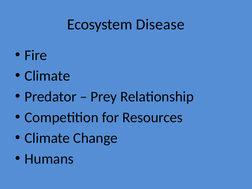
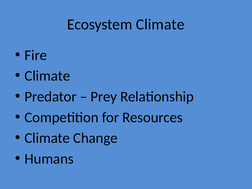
Ecosystem Disease: Disease -> Climate
